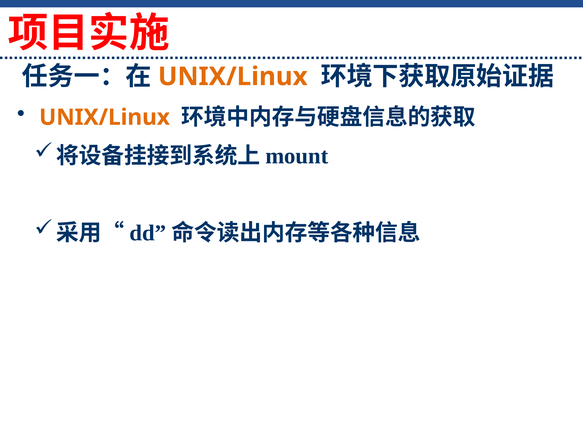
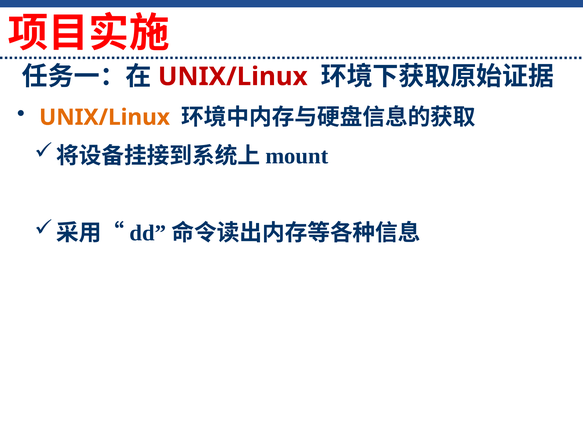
UNIX/Linux at (233, 77) colour: orange -> red
